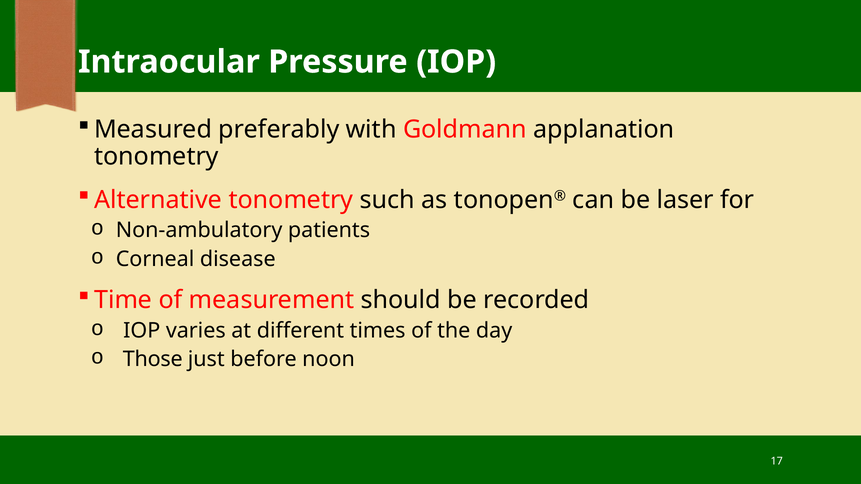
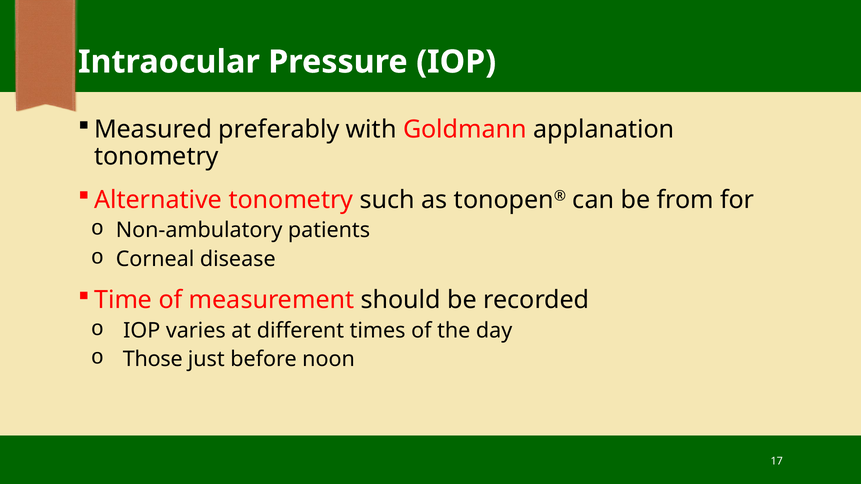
laser: laser -> from
